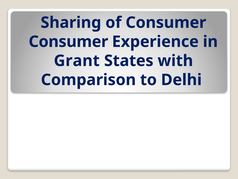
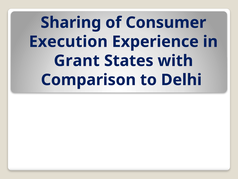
Consumer at (68, 42): Consumer -> Execution
